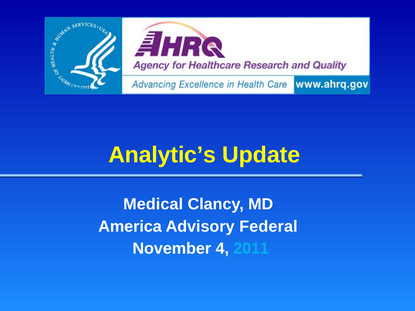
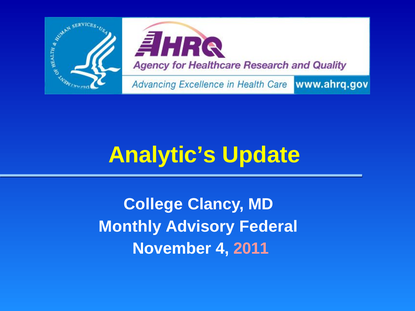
Medical: Medical -> College
America: America -> Monthly
2011 colour: light blue -> pink
